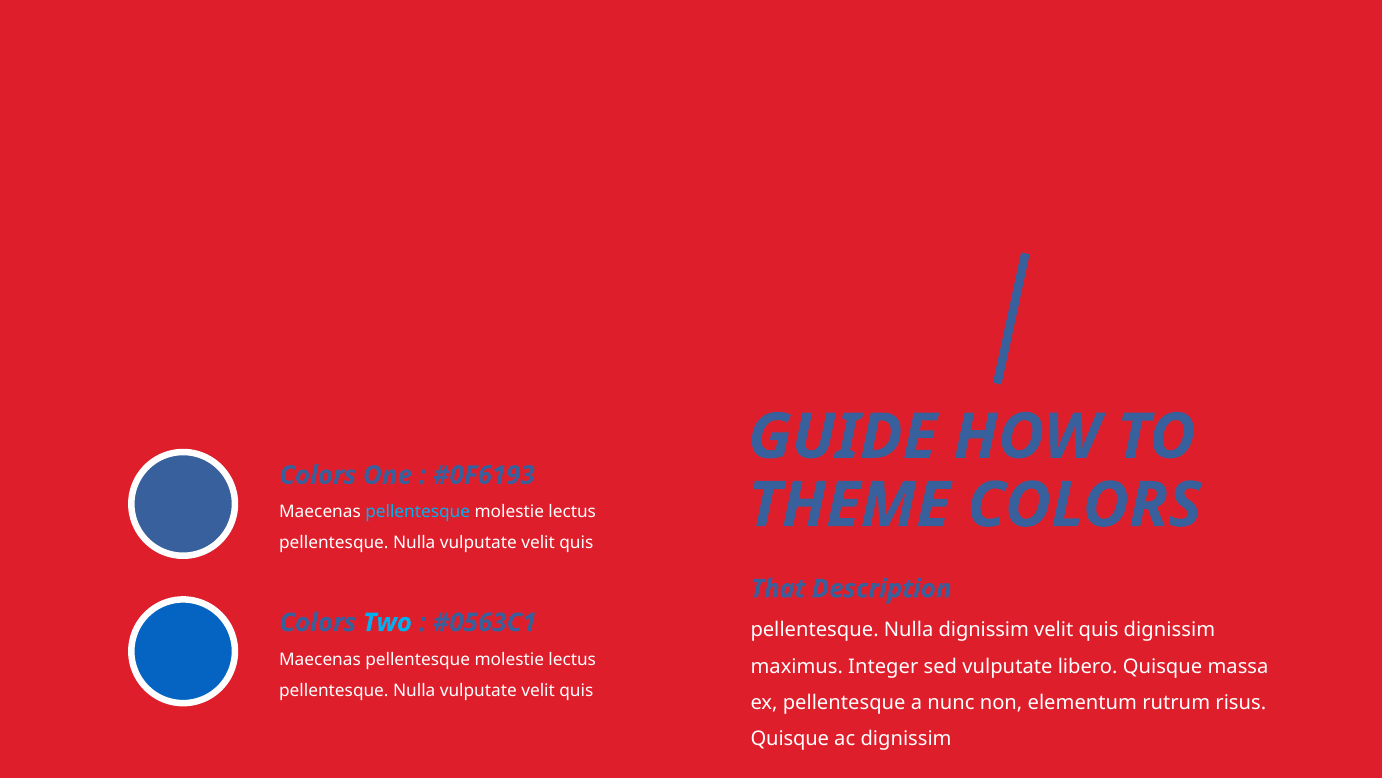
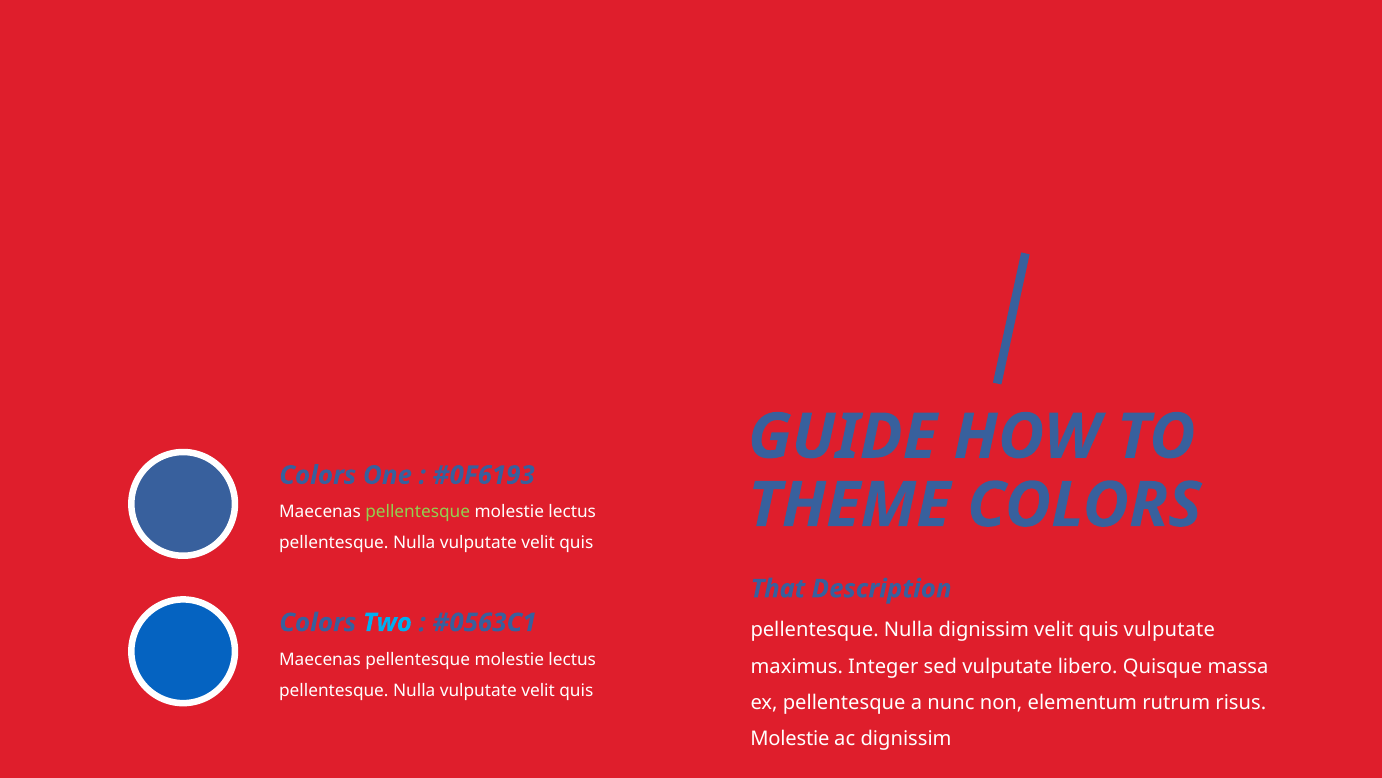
pellentesque at (418, 512) colour: light blue -> light green
quis dignissim: dignissim -> vulputate
Quisque at (790, 738): Quisque -> Molestie
